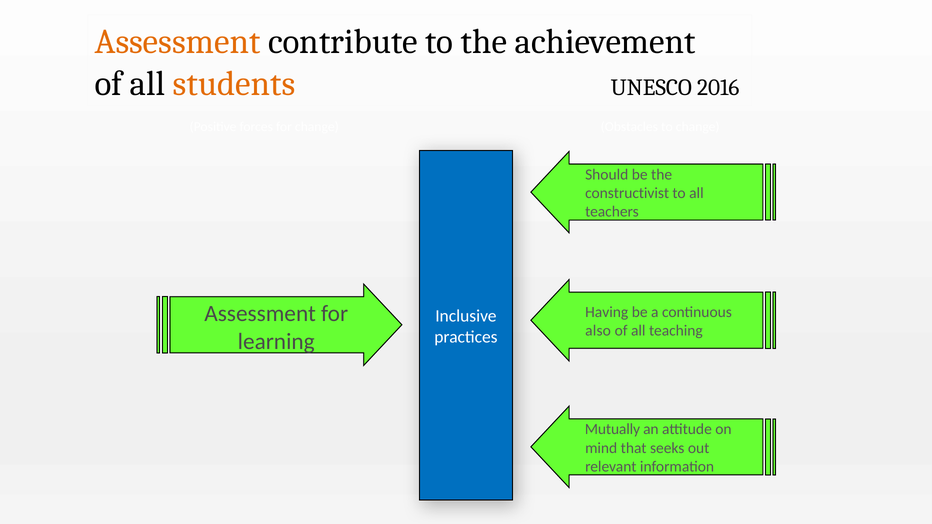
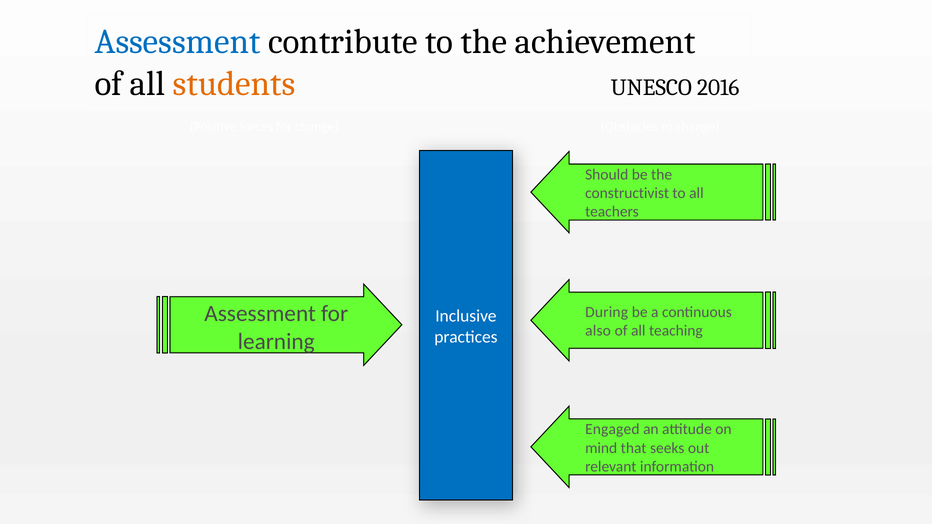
Assessment at (178, 42) colour: orange -> blue
Having: Having -> During
Mutually: Mutually -> Engaged
